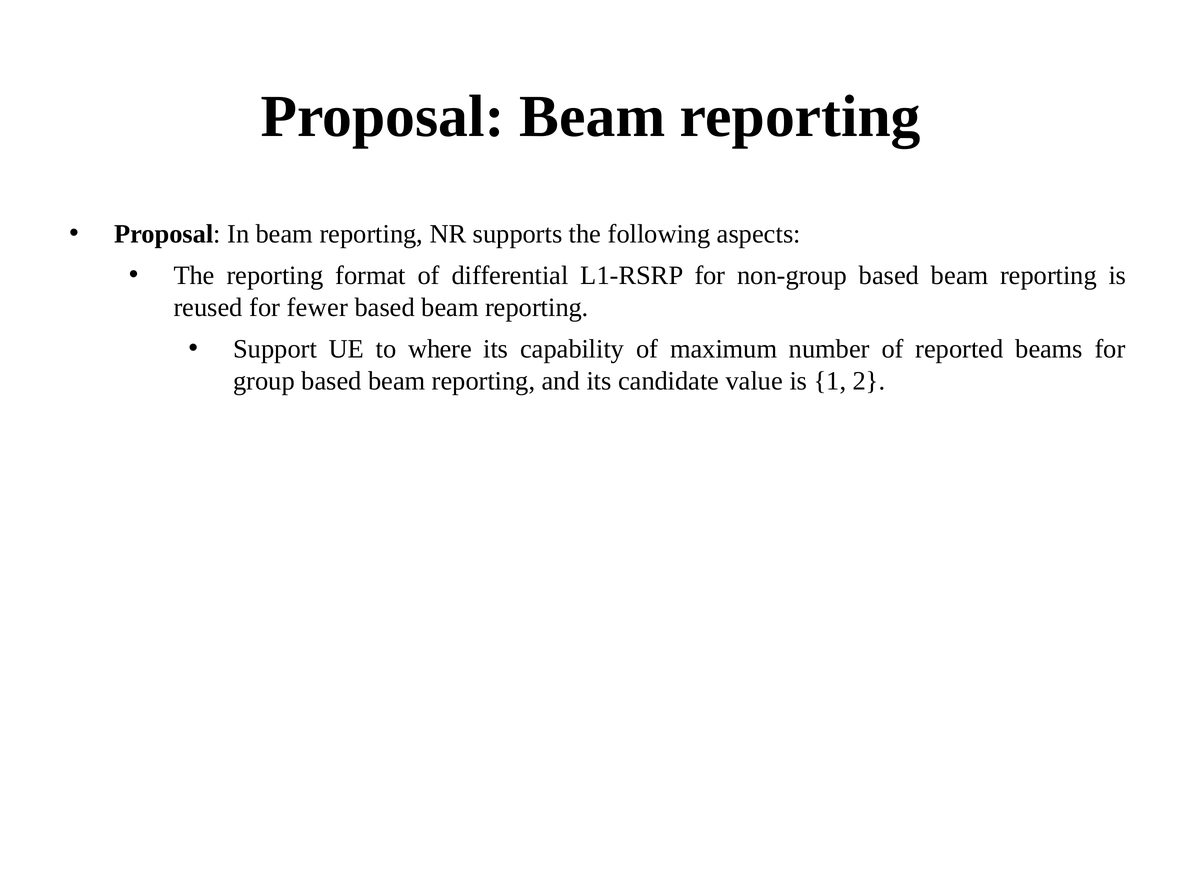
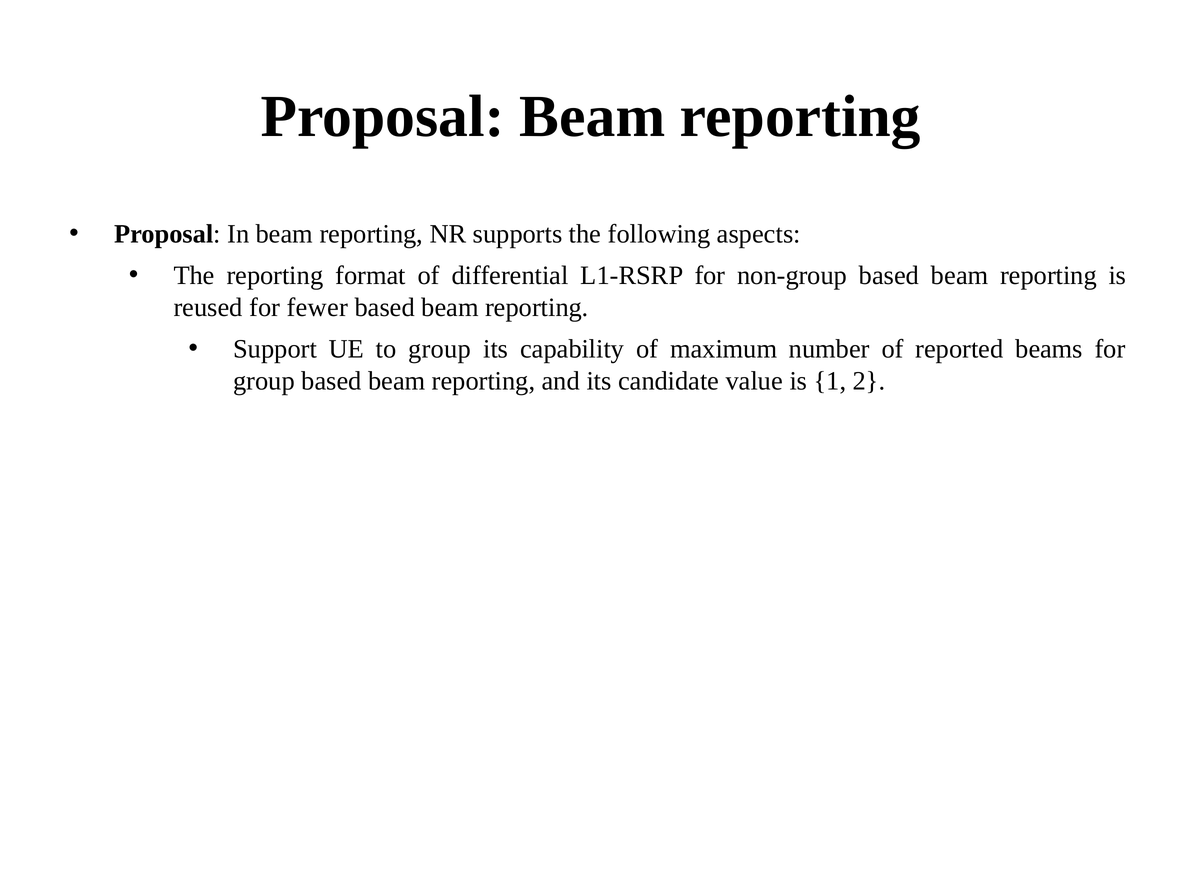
to where: where -> group
